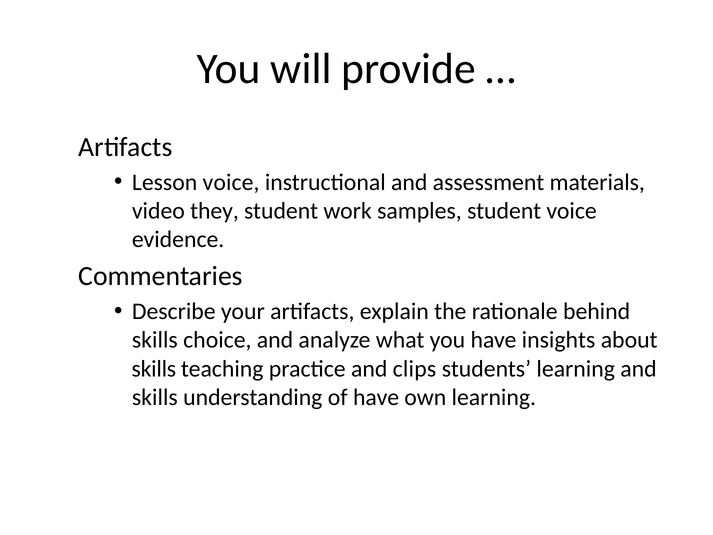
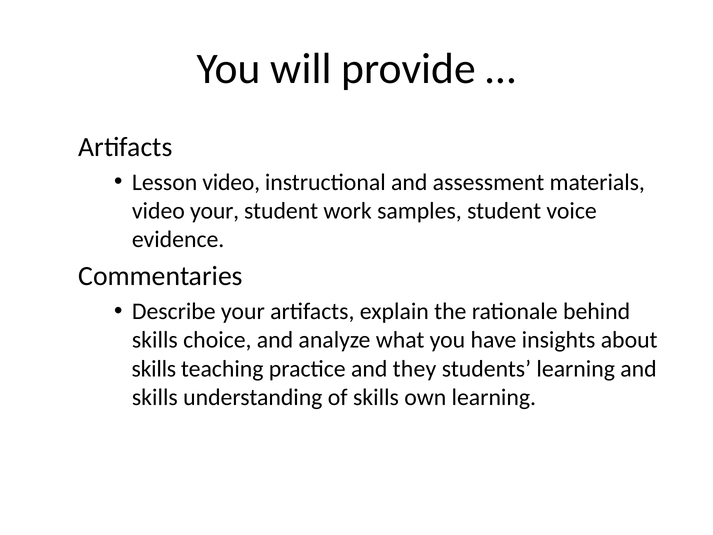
Lesson voice: voice -> video
video they: they -> your
clips: clips -> they
of have: have -> skills
